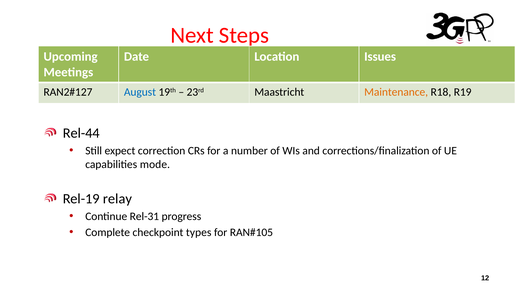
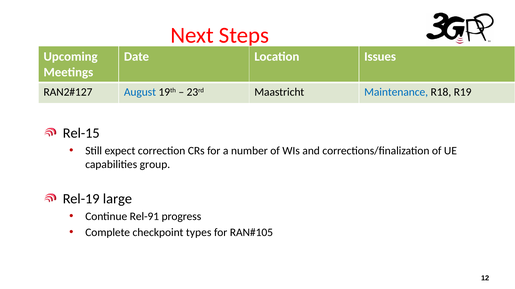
Maintenance colour: orange -> blue
Rel-44: Rel-44 -> Rel-15
mode: mode -> group
relay: relay -> large
Rel-31: Rel-31 -> Rel-91
